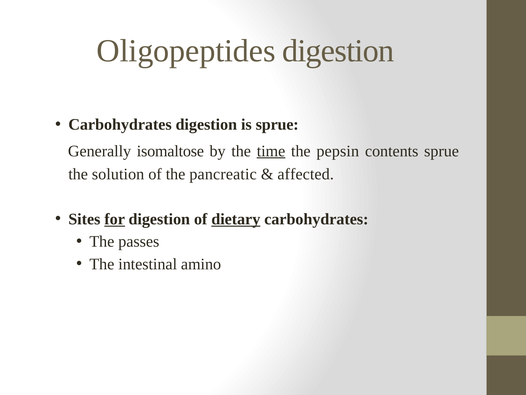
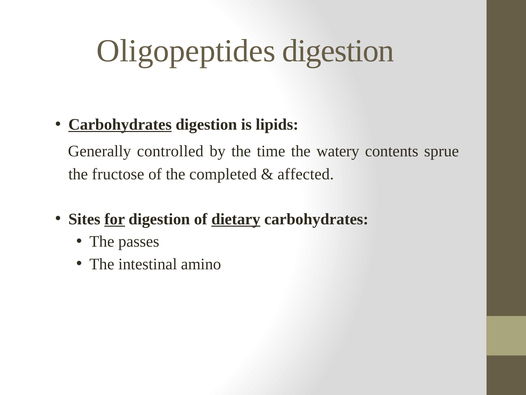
Carbohydrates at (120, 125) underline: none -> present
is sprue: sprue -> lipids
isomaltose: isomaltose -> controlled
time underline: present -> none
pepsin: pepsin -> watery
solution: solution -> fructose
pancreatic: pancreatic -> completed
